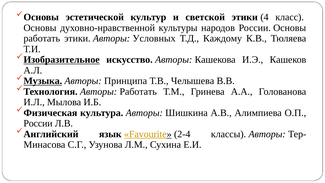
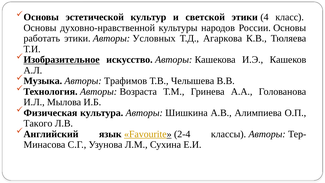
Каждому: Каждому -> Агаркова
Музыка underline: present -> none
Принципа: Принципа -> Трафимов
Авторы Работать: Работать -> Возраста
России at (38, 123): России -> Такого
